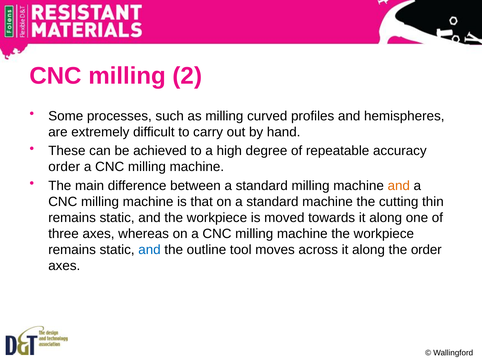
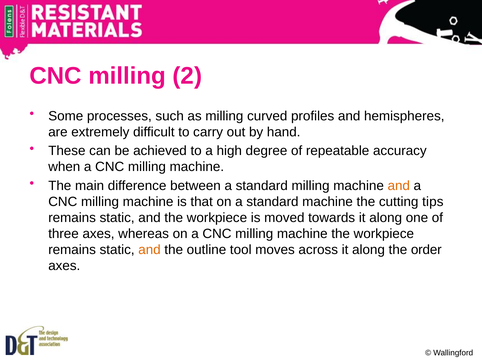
order at (64, 167): order -> when
thin: thin -> tips
and at (149, 250) colour: blue -> orange
